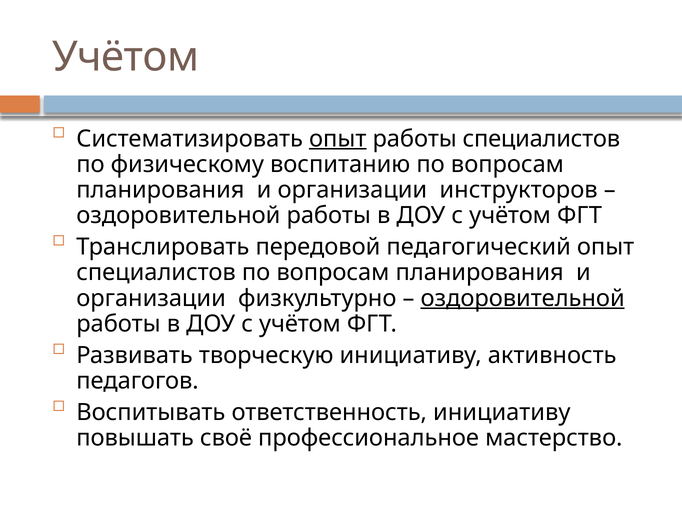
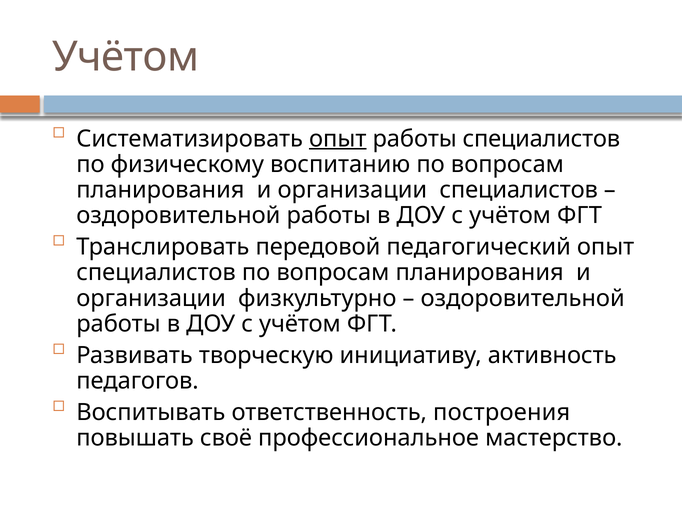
организации инструкторов: инструкторов -> специалистов
оздоровительной at (523, 298) underline: present -> none
ответственность инициативу: инициативу -> построения
